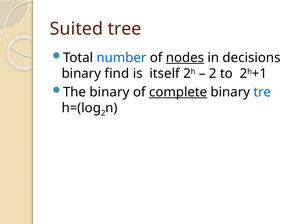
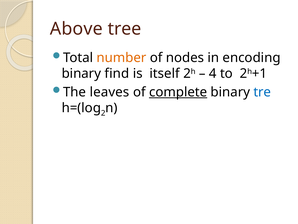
Suited: Suited -> Above
number colour: blue -> orange
nodes underline: present -> none
decisions: decisions -> encoding
2 at (213, 73): 2 -> 4
The binary: binary -> leaves
